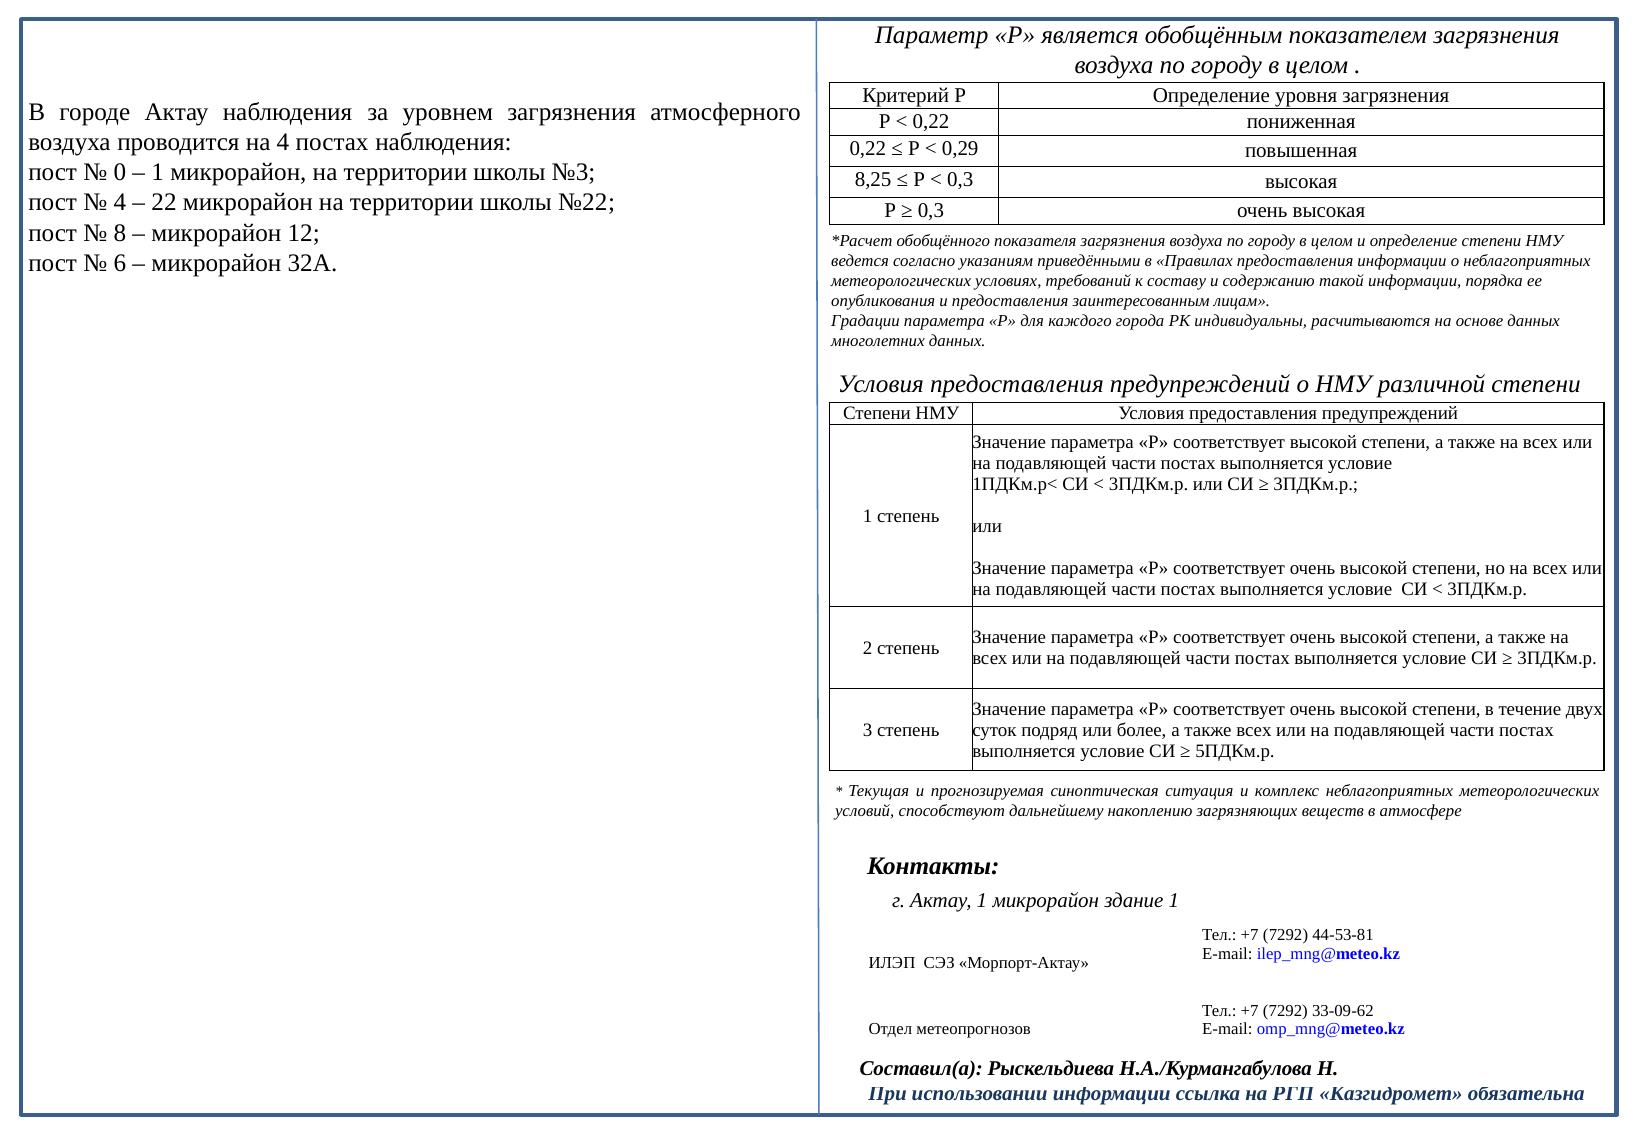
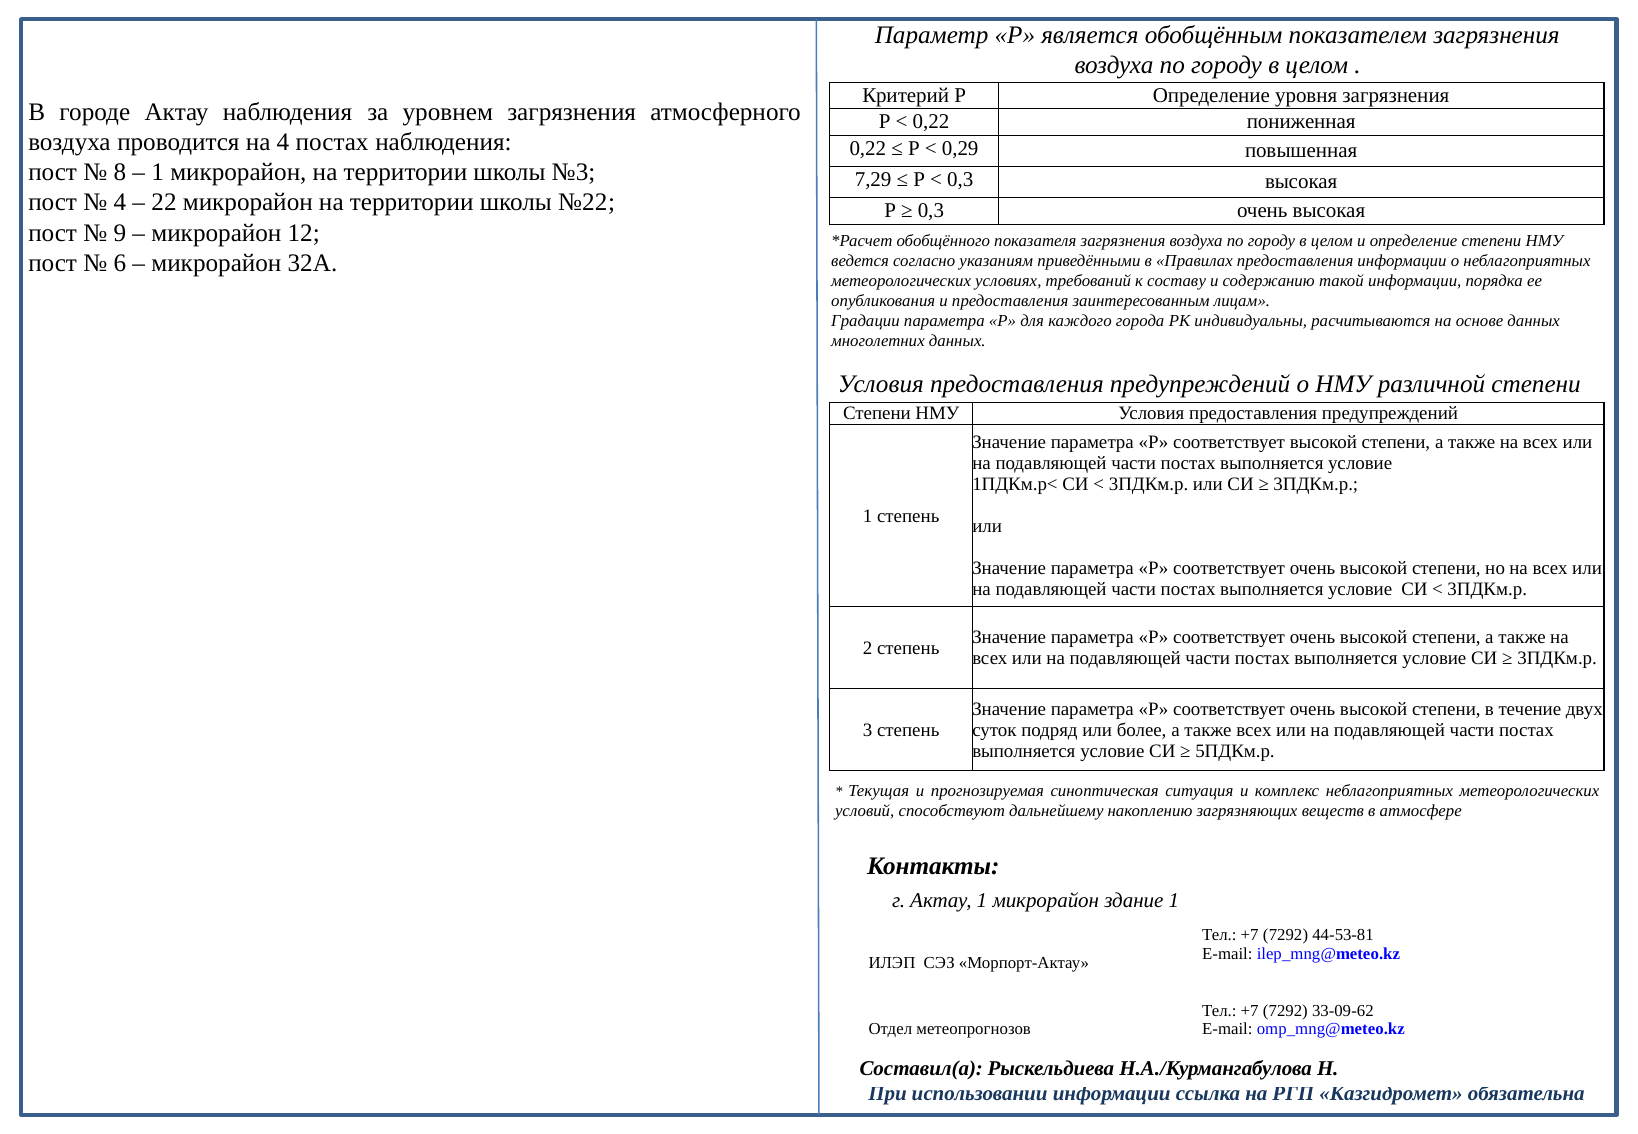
0: 0 -> 8
8,25: 8,25 -> 7,29
8: 8 -> 9
